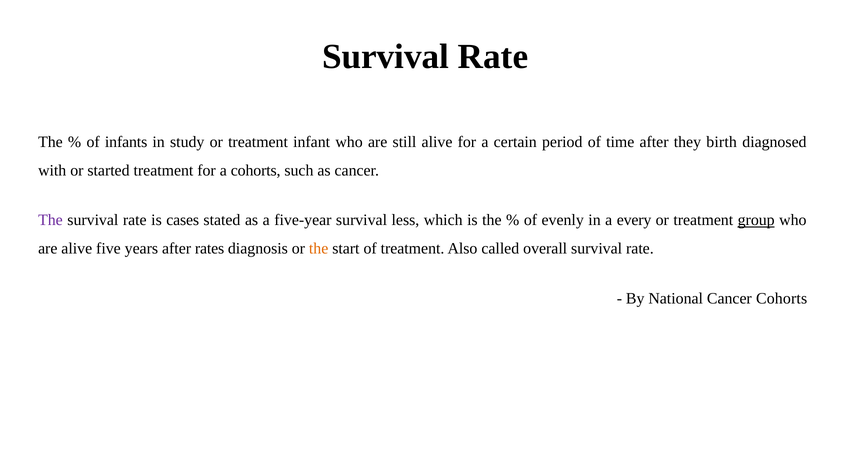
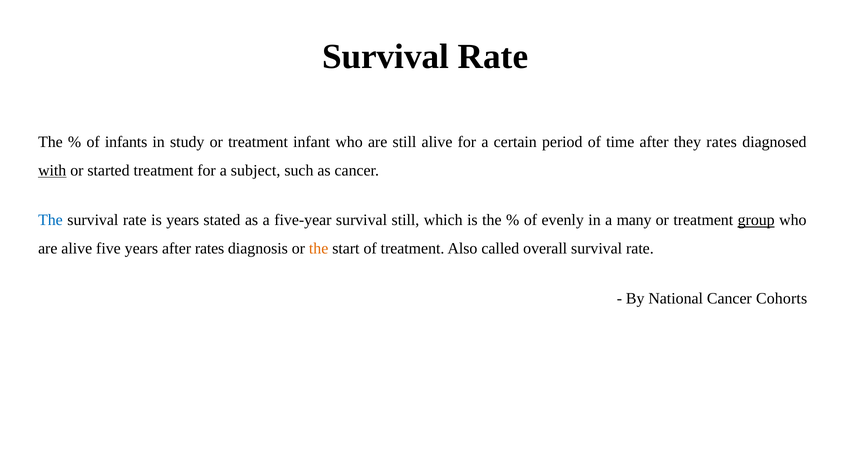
they birth: birth -> rates
with underline: none -> present
a cohorts: cohorts -> subject
The at (50, 220) colour: purple -> blue
is cases: cases -> years
survival less: less -> still
every: every -> many
